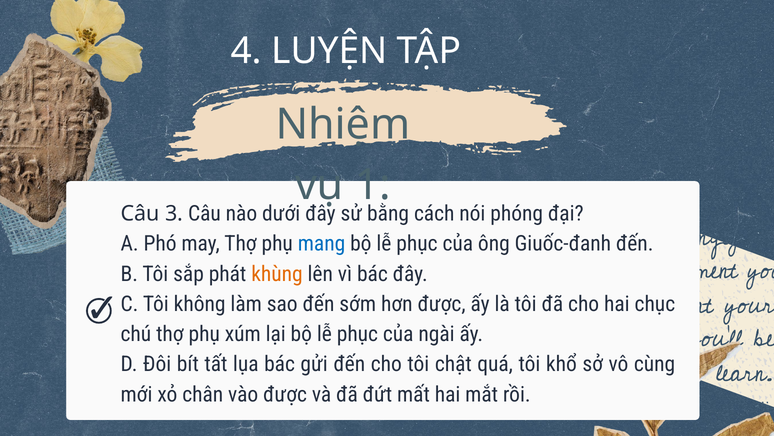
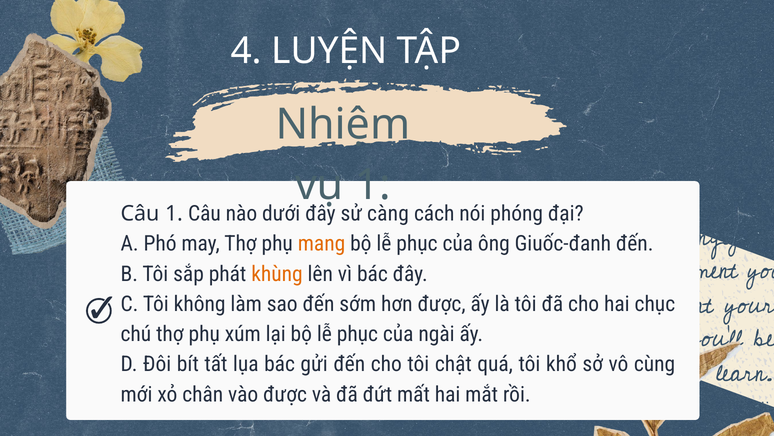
Câu 3: 3 -> 1
bằng: bằng -> càng
mang colour: blue -> orange
